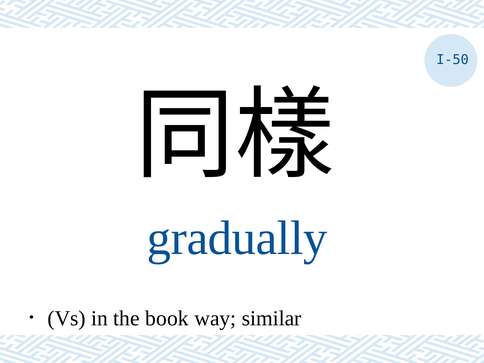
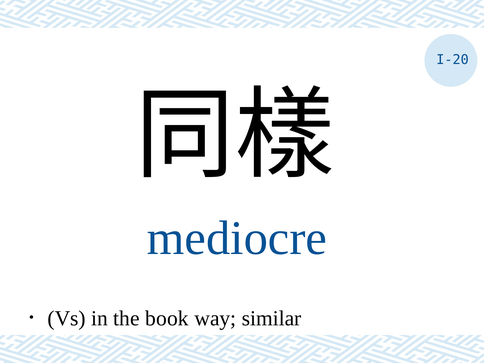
I-50: I-50 -> I-20
gradually: gradually -> mediocre
